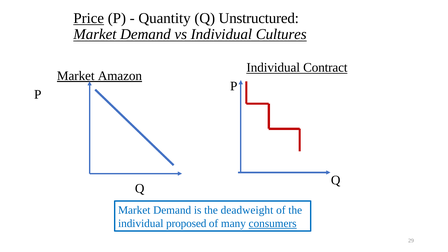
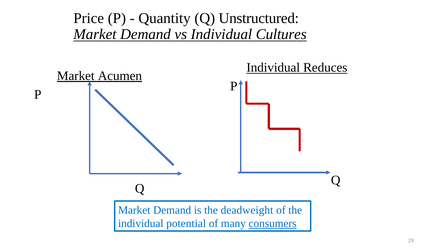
Price underline: present -> none
Contract: Contract -> Reduces
Amazon: Amazon -> Acumen
proposed: proposed -> potential
